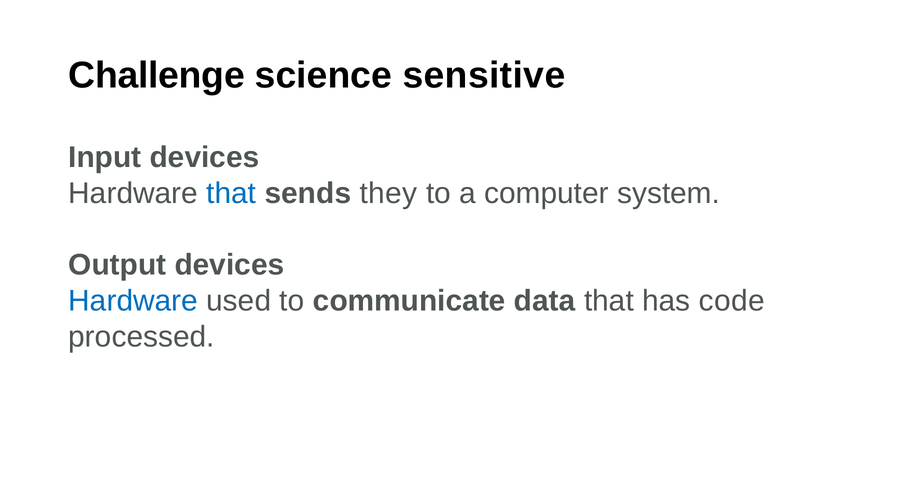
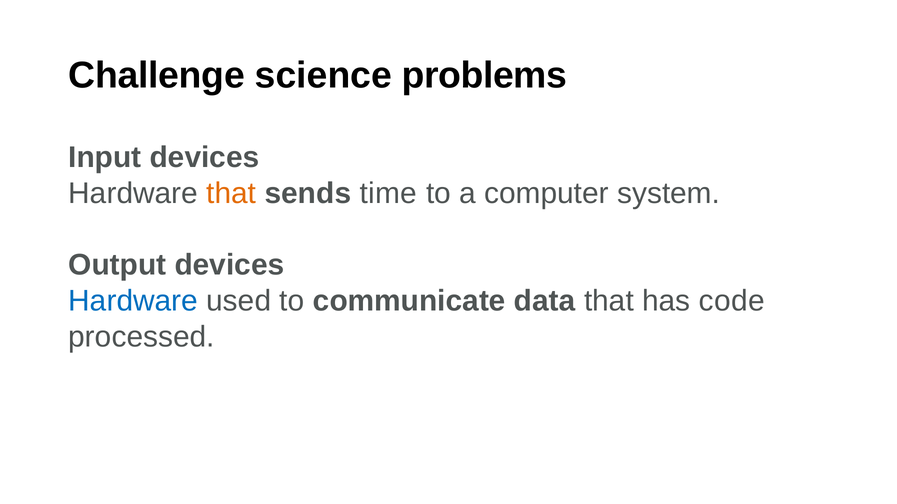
sensitive: sensitive -> problems
that at (231, 194) colour: blue -> orange
they: they -> time
